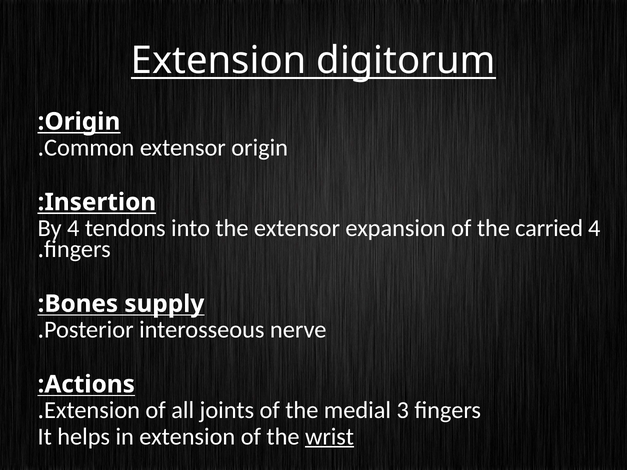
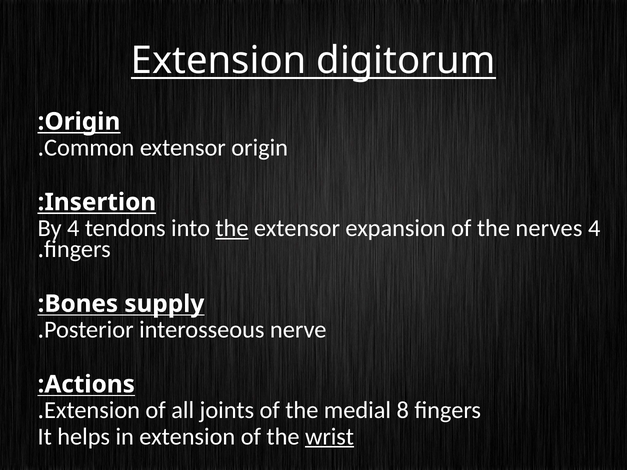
the at (232, 228) underline: none -> present
carried: carried -> nerves
3: 3 -> 8
